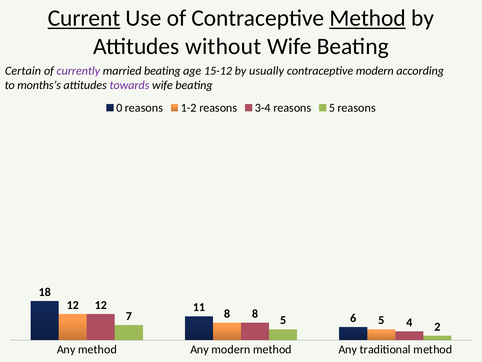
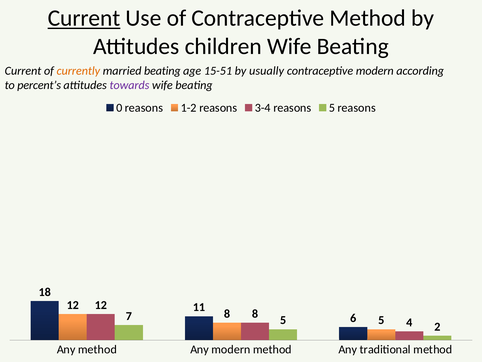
Method at (368, 18) underline: present -> none
without: without -> children
Certain at (23, 71): Certain -> Current
currently colour: purple -> orange
15-12: 15-12 -> 15-51
months’s: months’s -> percent’s
